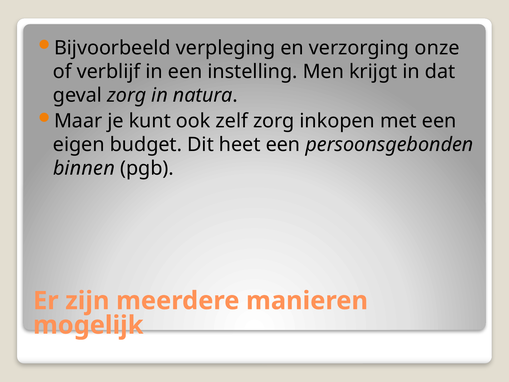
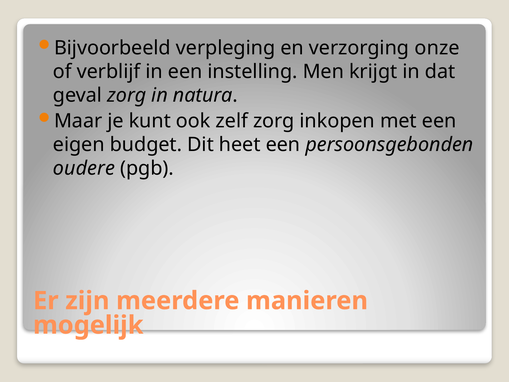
binnen: binnen -> oudere
